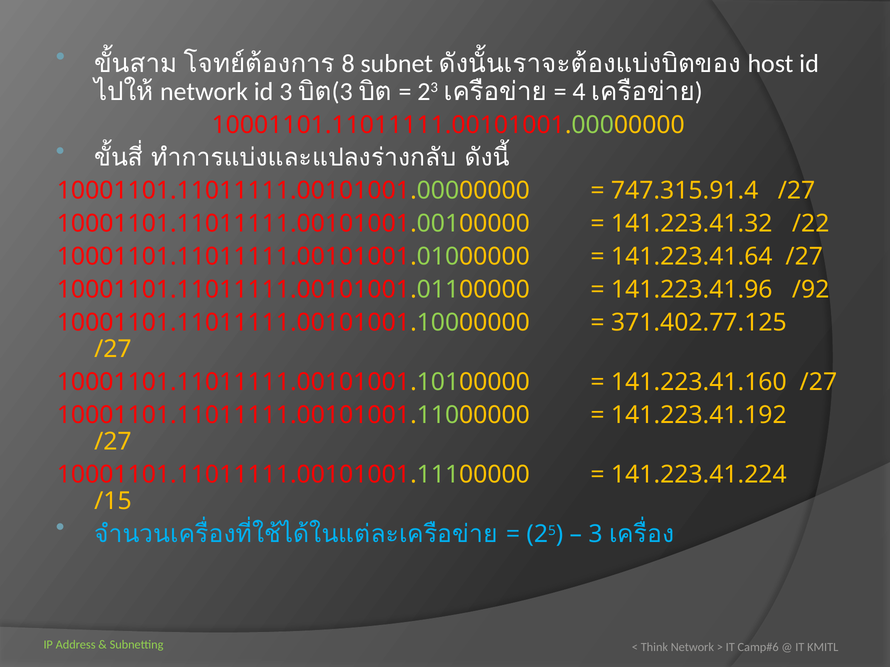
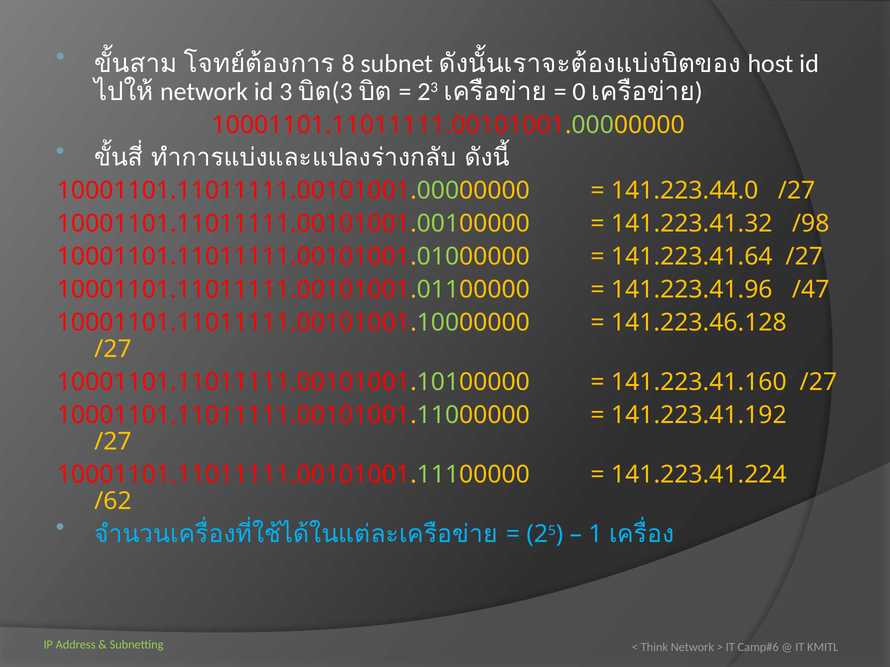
4: 4 -> 0
747.315.91.4: 747.315.91.4 -> 141.223.44.0
/22: /22 -> /98
/92: /92 -> /47
371.402.77.125: 371.402.77.125 -> 141.223.46.128
/15: /15 -> /62
3 at (595, 534): 3 -> 1
